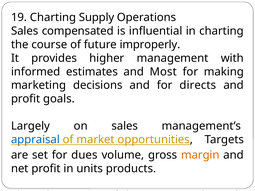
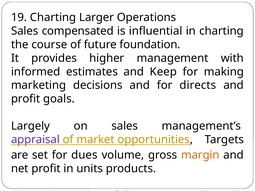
Supply: Supply -> Larger
improperly: improperly -> foundation
Most: Most -> Keep
appraisal colour: blue -> purple
